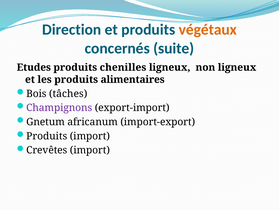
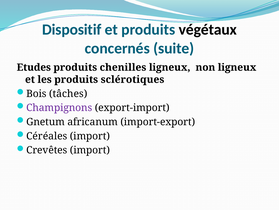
Direction: Direction -> Dispositif
végétaux colour: orange -> black
alimentaires: alimentaires -> sclérotiques
Produits at (47, 136): Produits -> Céréales
